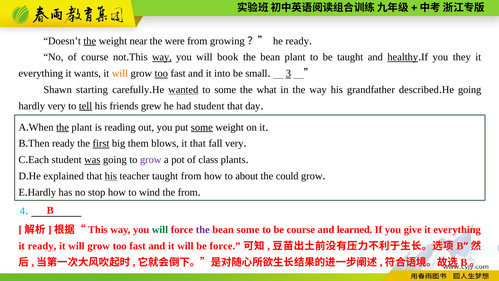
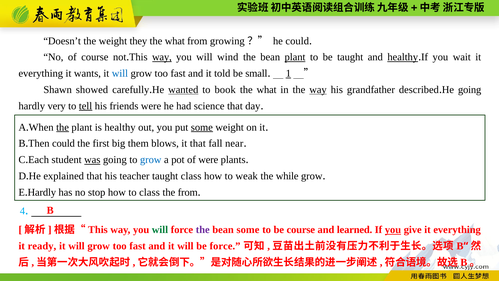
the at (90, 41) underline: present -> none
near: near -> they
were at (175, 41): were -> what
he ready: ready -> could
book: book -> wind
plant at (295, 57) underline: none -> present
they: they -> wait
will at (120, 73) colour: orange -> blue
too at (161, 73) underline: present -> none
into: into -> told
3: 3 -> 1
starting: starting -> showed
to some: some -> book
way at (318, 90) underline: none -> present
friends grew: grew -> were
had student: student -> science
is reading: reading -> healthy
ready at (63, 143): ready -> could
first underline: present -> none
fall very: very -> near
grow at (151, 160) colour: purple -> blue
of class: class -> were
his at (111, 176) underline: present -> none
taught from: from -> class
about: about -> weak
could: could -> while
to wind: wind -> class
you at (393, 230) underline: none -> present
